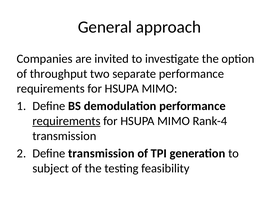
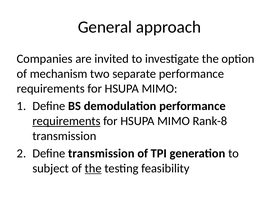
throughput: throughput -> mechanism
Rank-4: Rank-4 -> Rank-8
the at (93, 168) underline: none -> present
